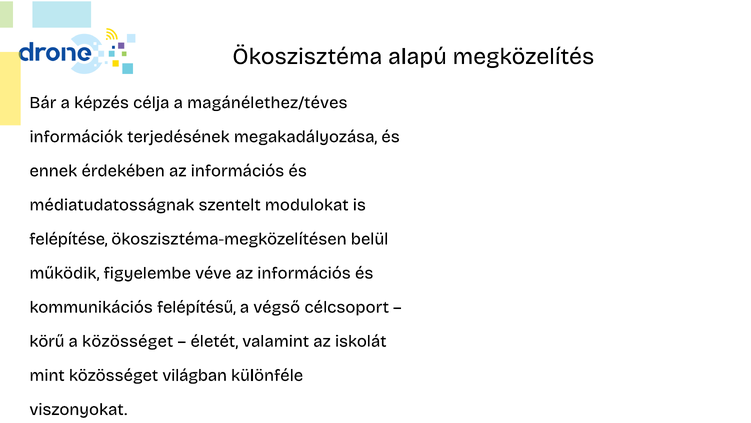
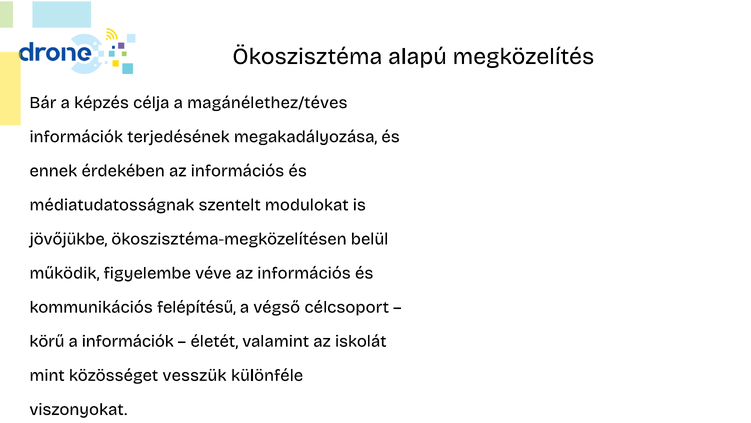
felépítése: felépítése -> jövőjükbe
a közösséget: közösséget -> információk
világban: világban -> vesszük
